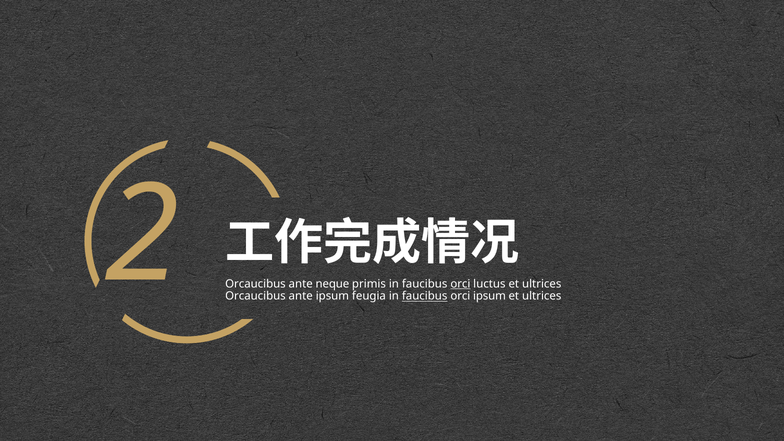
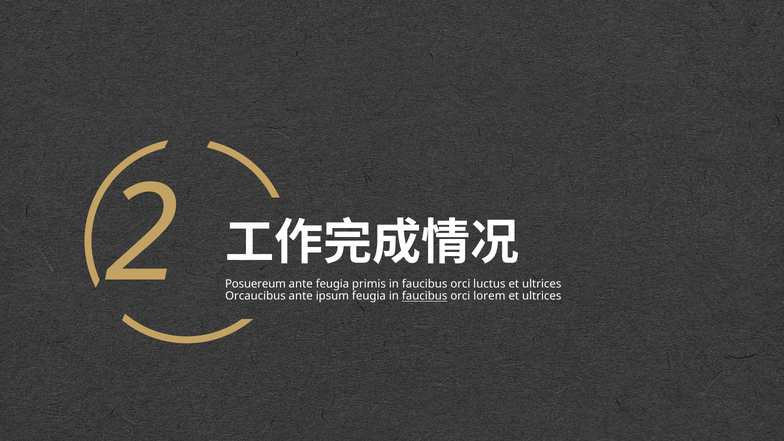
Orcaucibus at (255, 284): Orcaucibus -> Posuereum
ante neque: neque -> feugia
orci at (460, 284) underline: present -> none
orci ipsum: ipsum -> lorem
